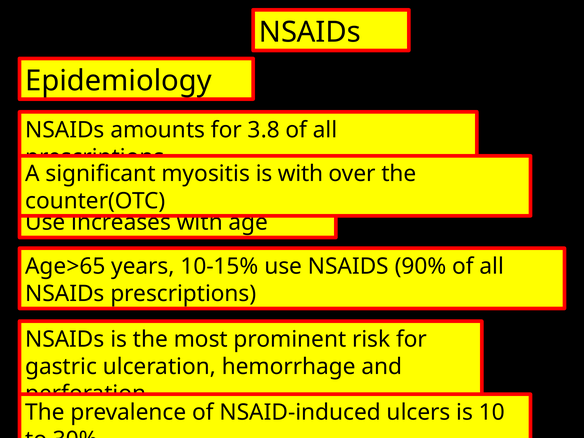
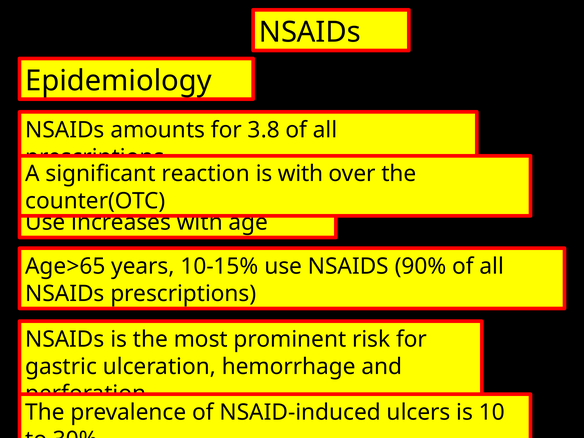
myositis: myositis -> reaction
